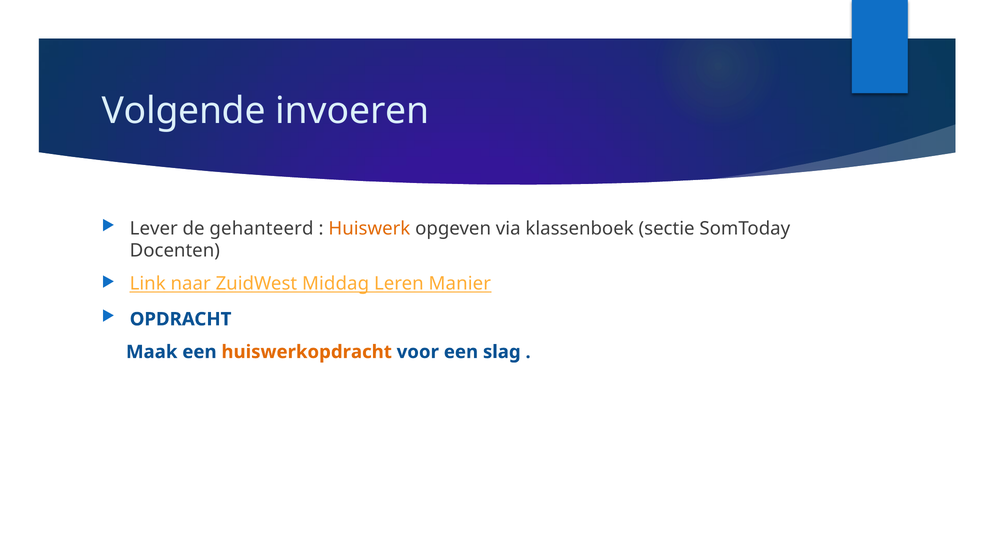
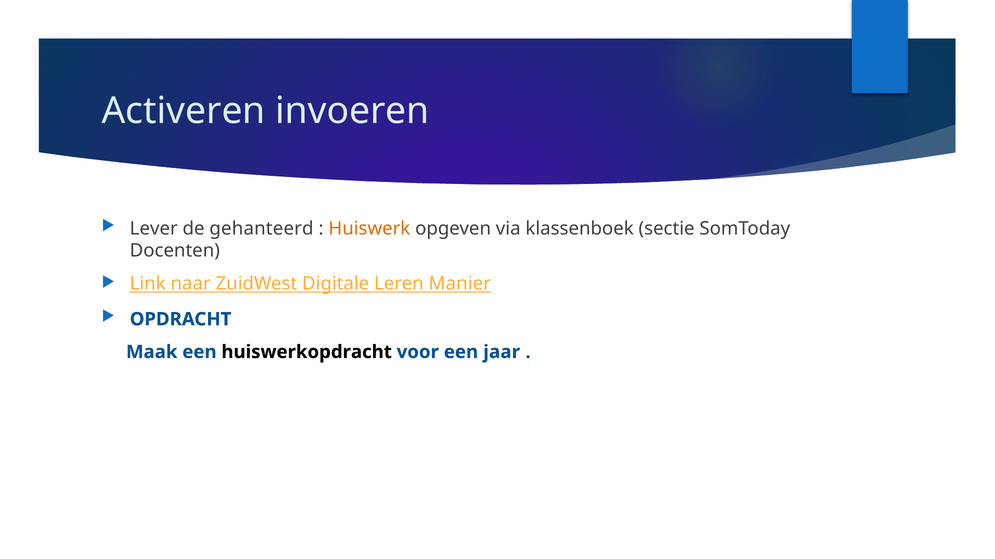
Volgende: Volgende -> Activeren
Middag: Middag -> Digitale
huiswerkopdracht colour: orange -> black
slag: slag -> jaar
